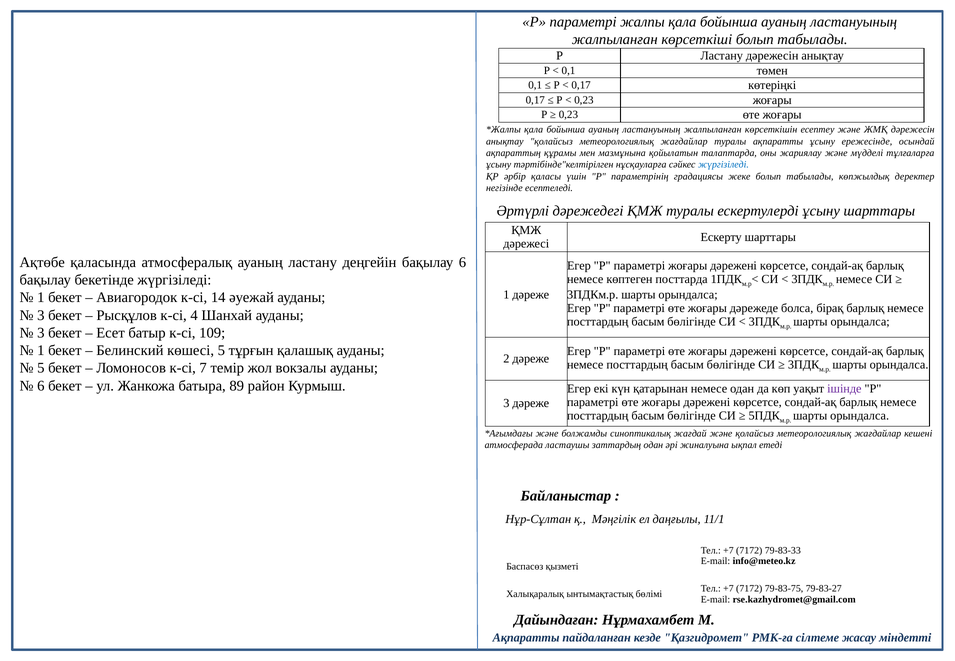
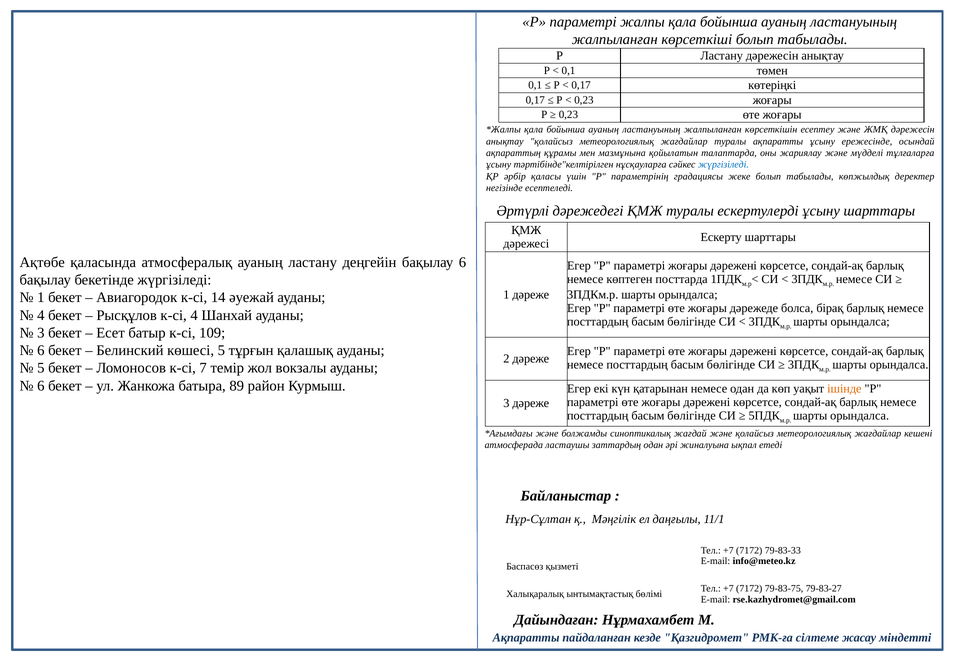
3 at (41, 315): 3 -> 4
1 at (41, 351): 1 -> 6
ішінде colour: purple -> orange
